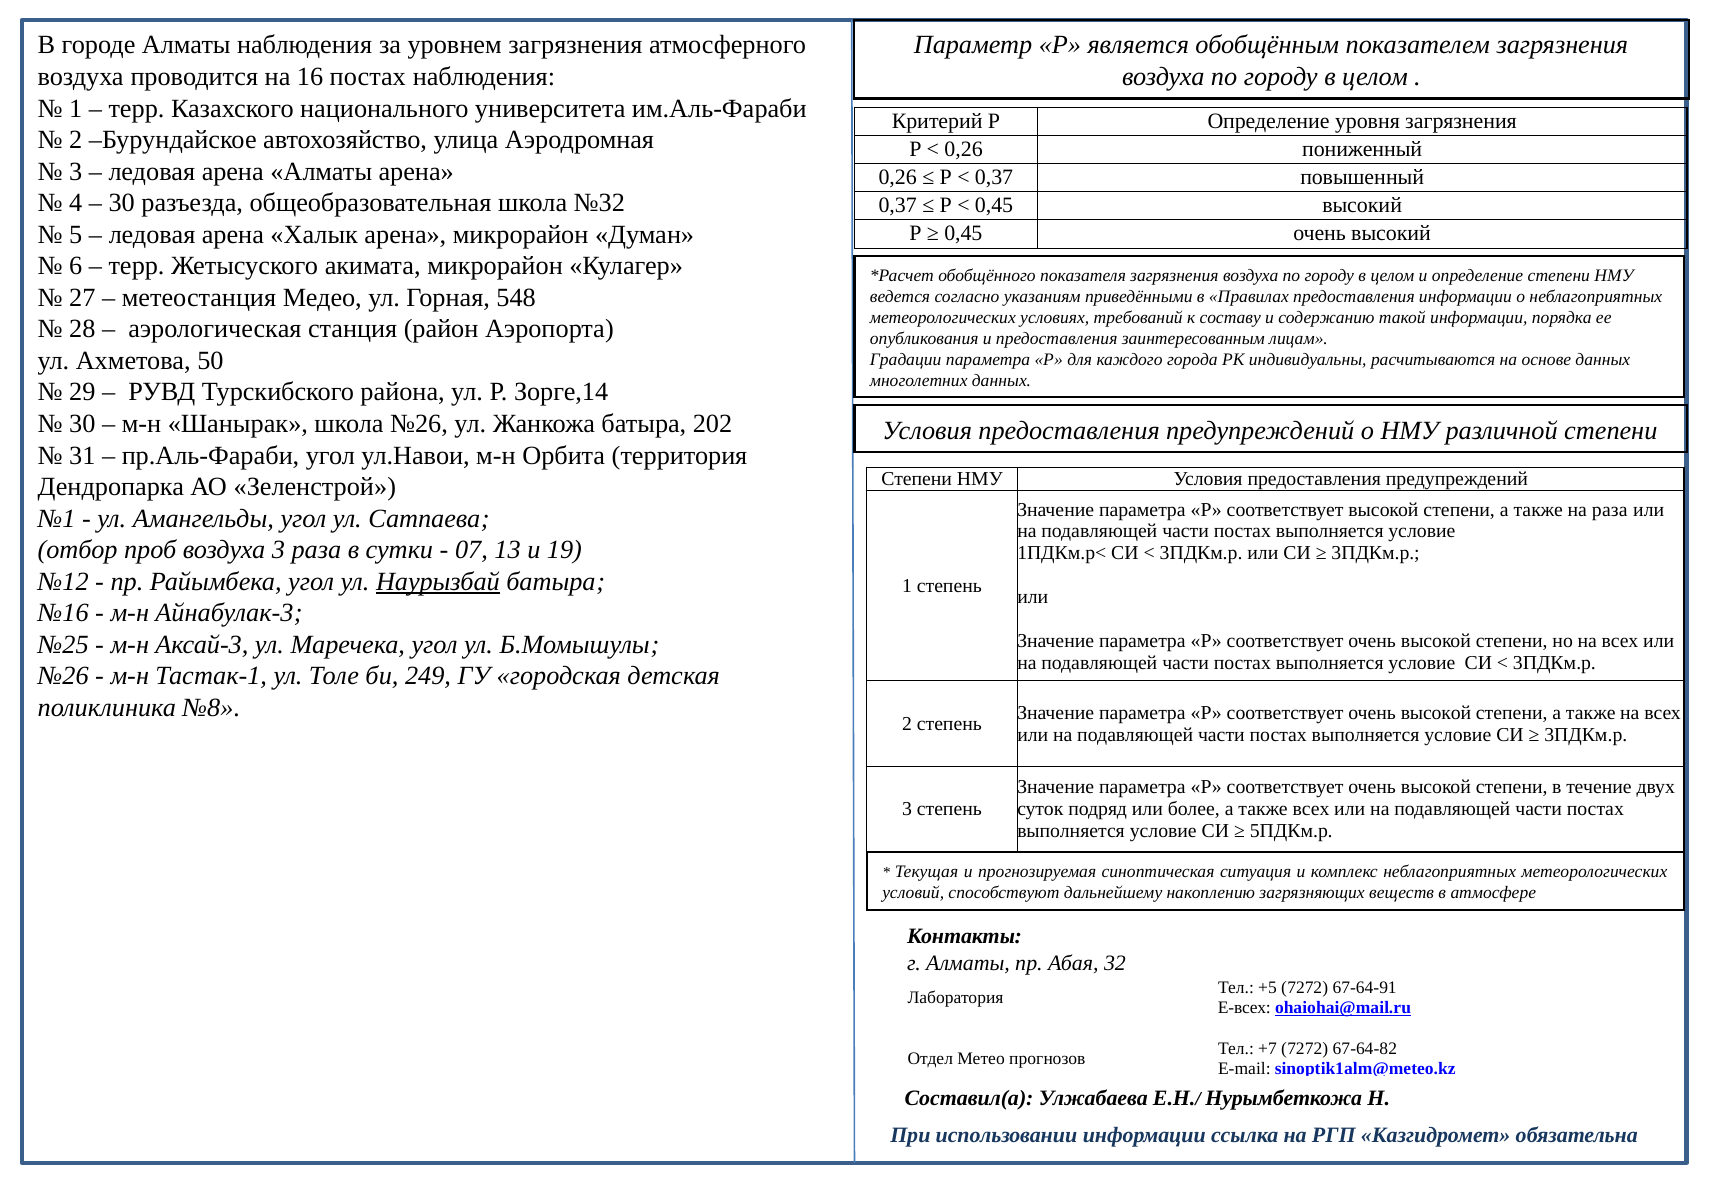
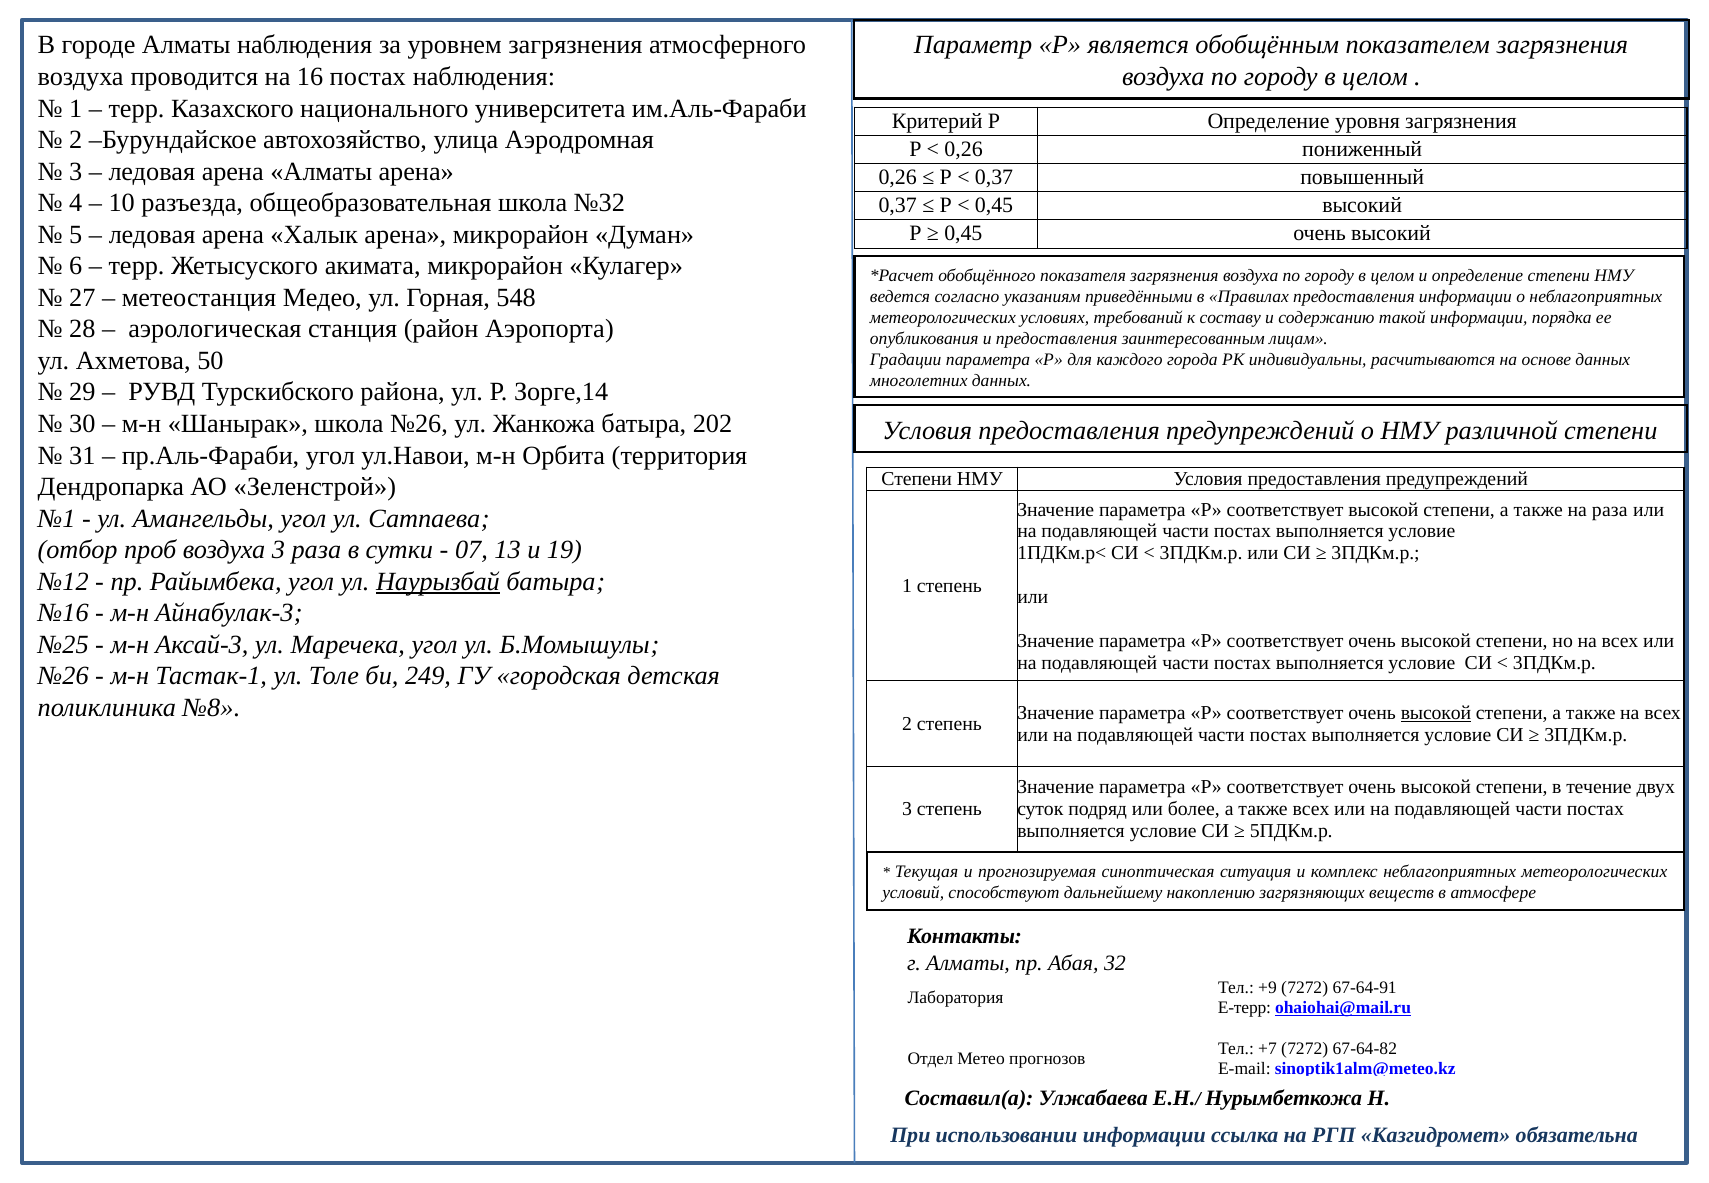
30 at (122, 203): 30 -> 10
высокой at (1436, 713) underline: none -> present
+5: +5 -> +9
E-всех: E-всех -> E-терр
